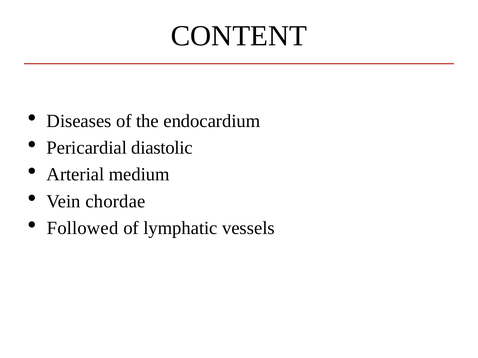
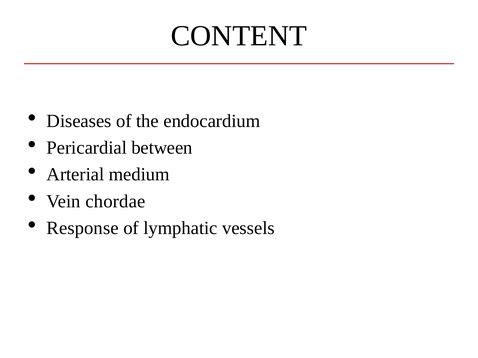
diastolic: diastolic -> between
Followed: Followed -> Response
